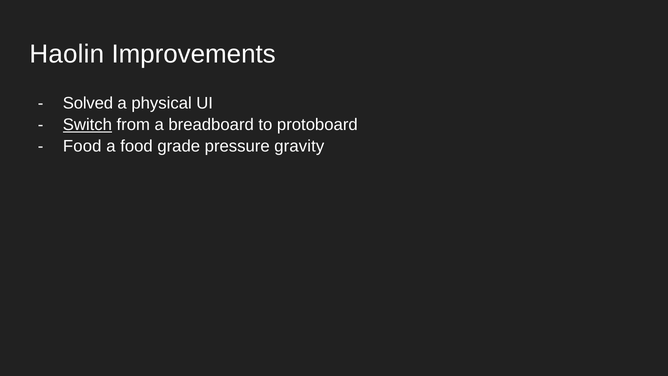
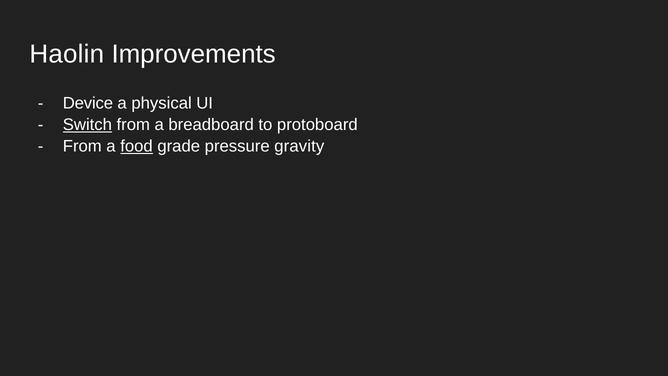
Solved: Solved -> Device
Food at (82, 146): Food -> From
food at (137, 146) underline: none -> present
